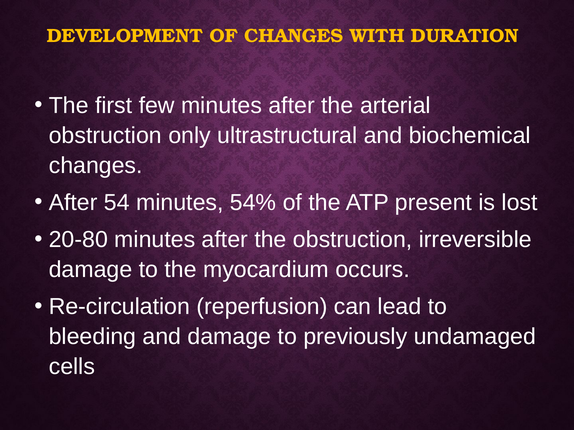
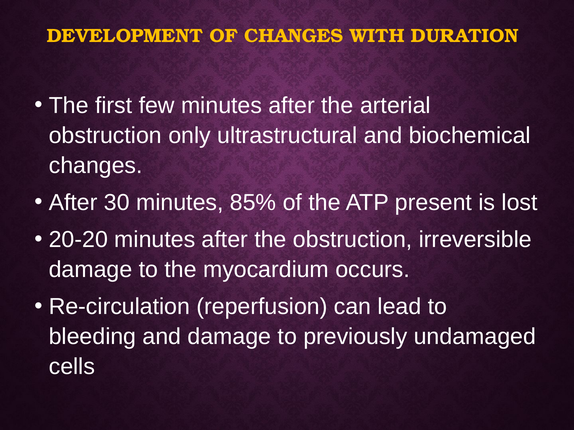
54: 54 -> 30
54%: 54% -> 85%
20-80: 20-80 -> 20-20
